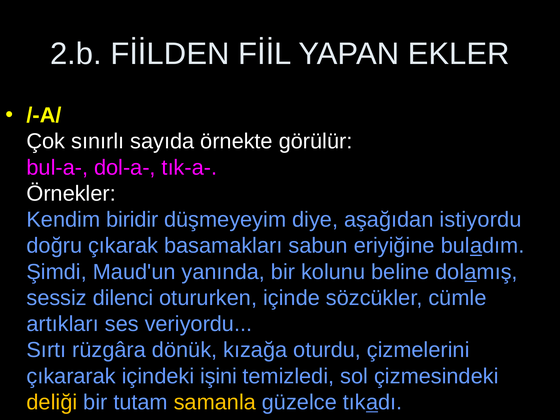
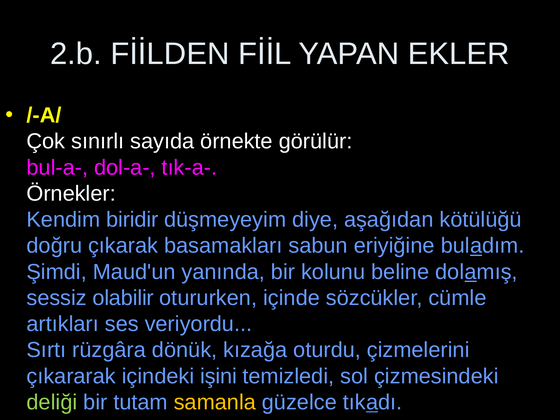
istiyordu: istiyordu -> kötülüğü
dilenci: dilenci -> olabilir
deliği colour: yellow -> light green
